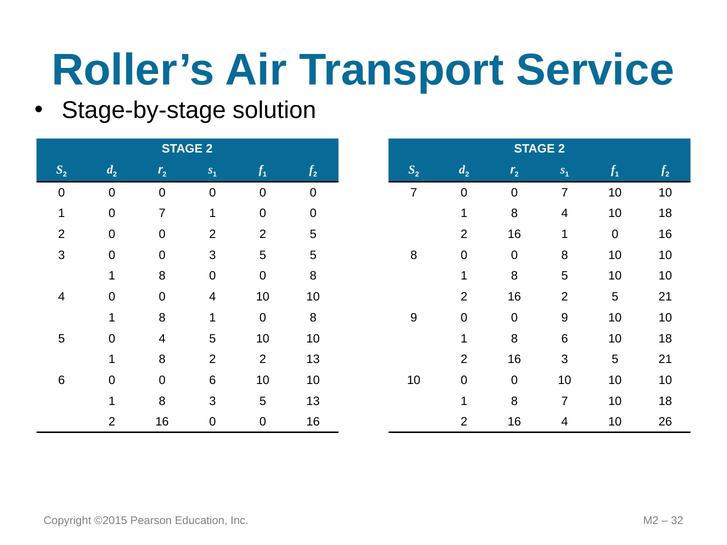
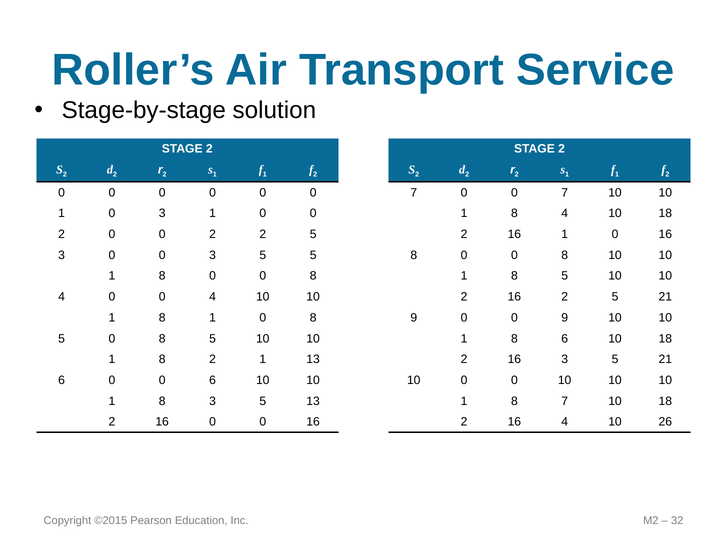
1 0 7: 7 -> 3
5 0 4: 4 -> 8
8 2 2: 2 -> 1
